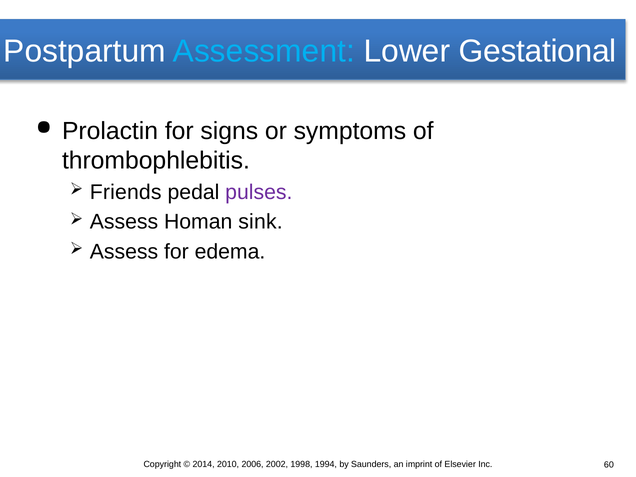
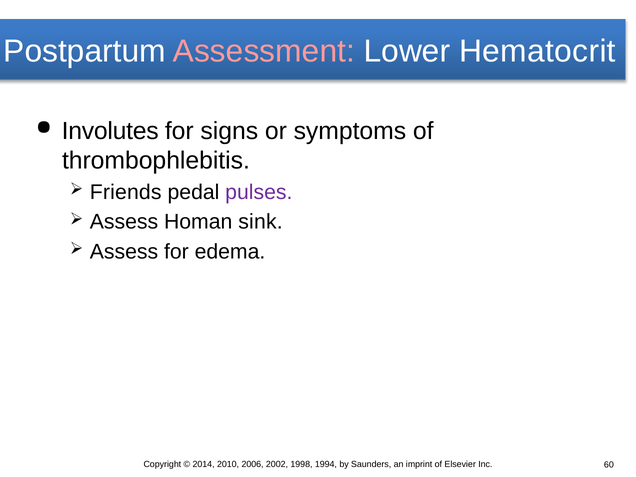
Assessment colour: light blue -> pink
Gestational: Gestational -> Hematocrit
Prolactin: Prolactin -> Involutes
